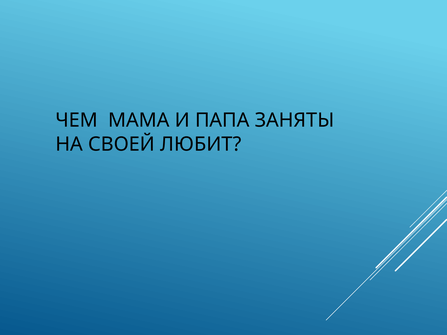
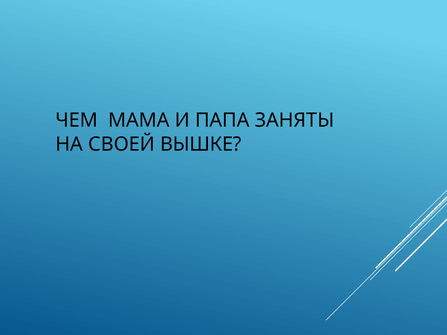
ЛЮБИТ: ЛЮБИТ -> ВЫШКЕ
